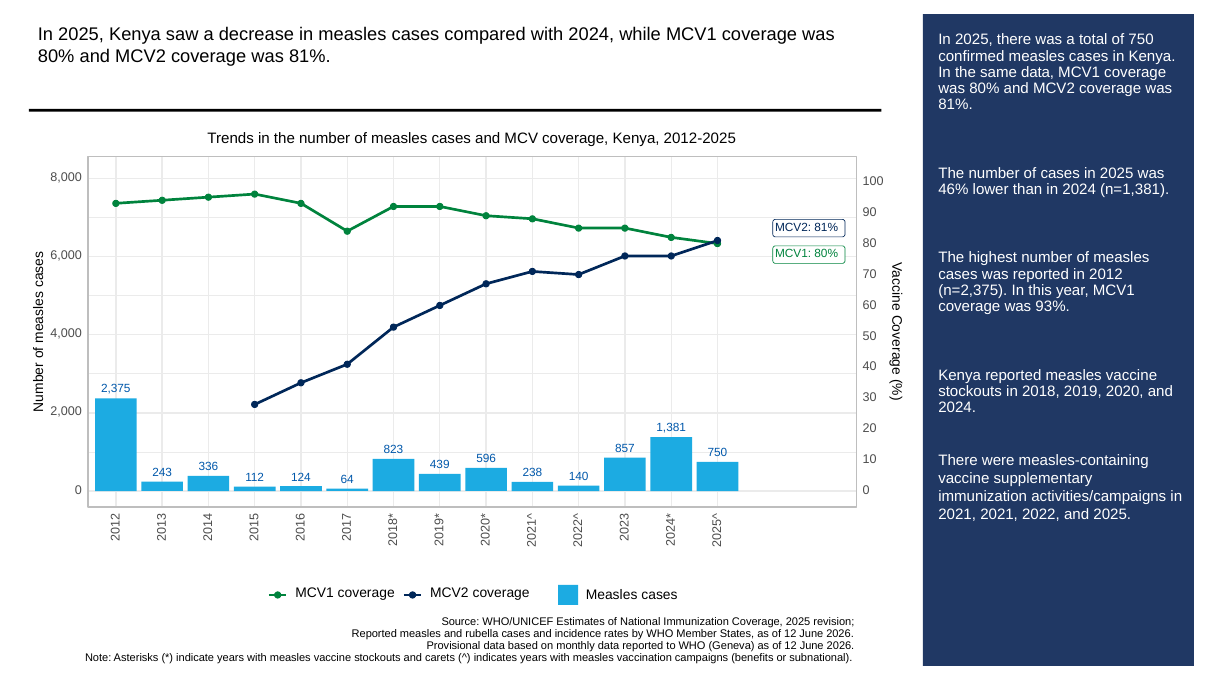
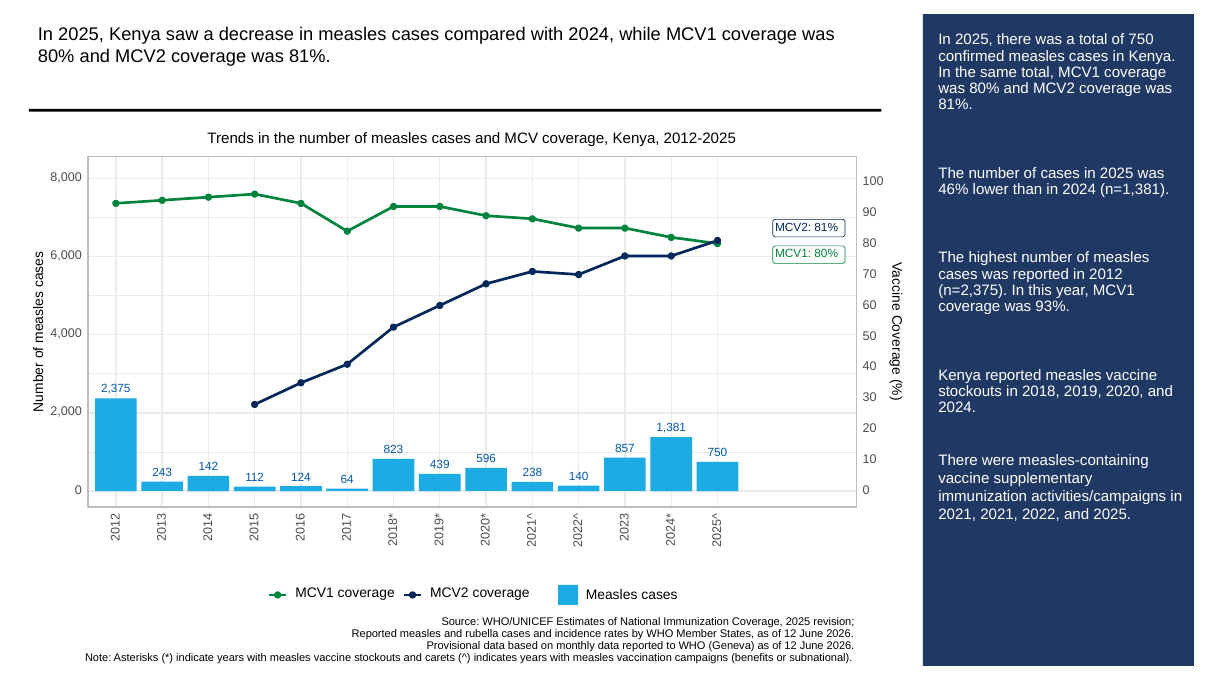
same data: data -> total
336: 336 -> 142
